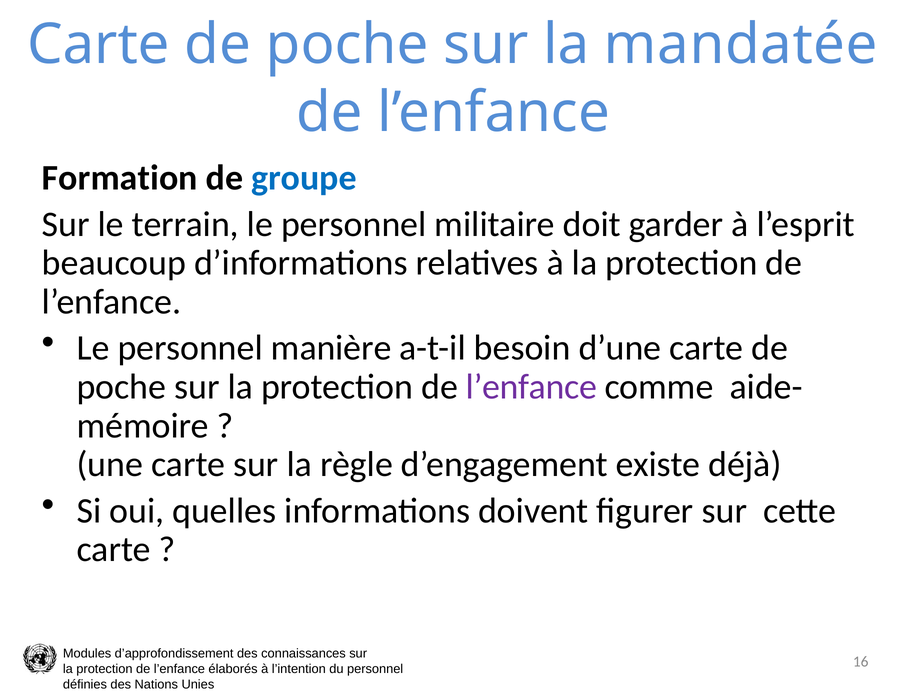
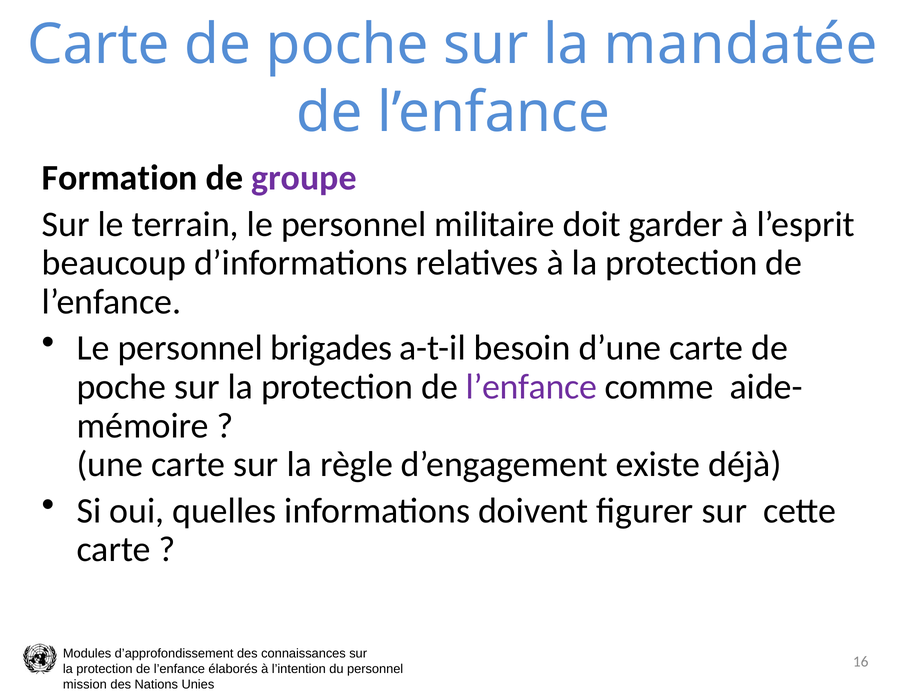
groupe colour: blue -> purple
manière: manière -> brigades
définies: définies -> mission
